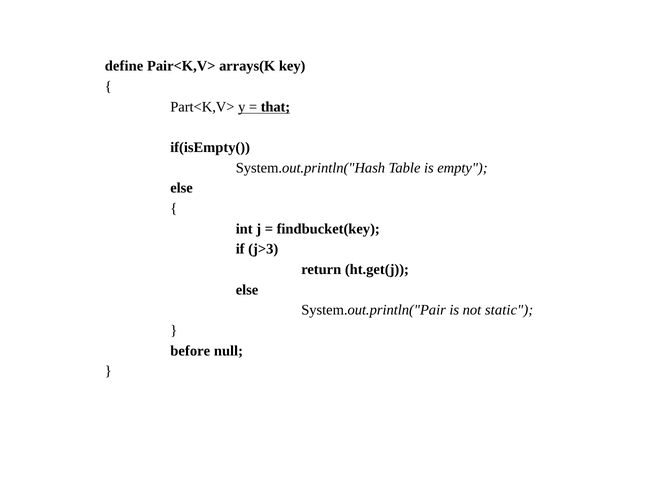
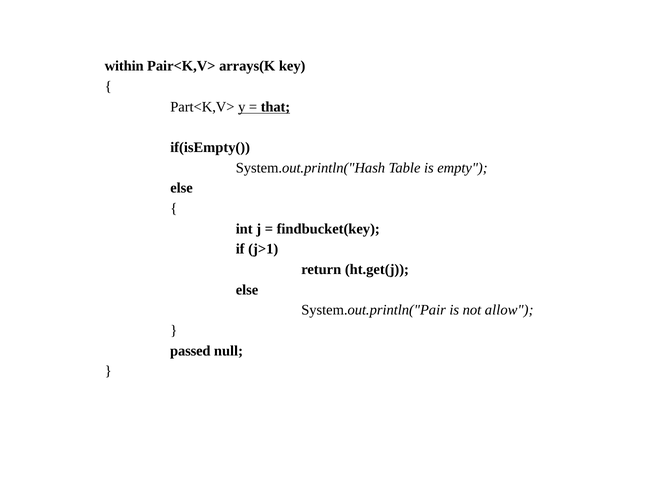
define: define -> within
j>3: j>3 -> j>1
static: static -> allow
before: before -> passed
